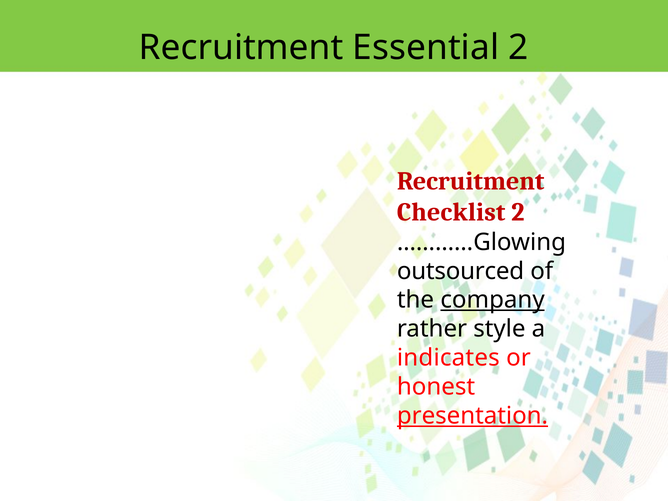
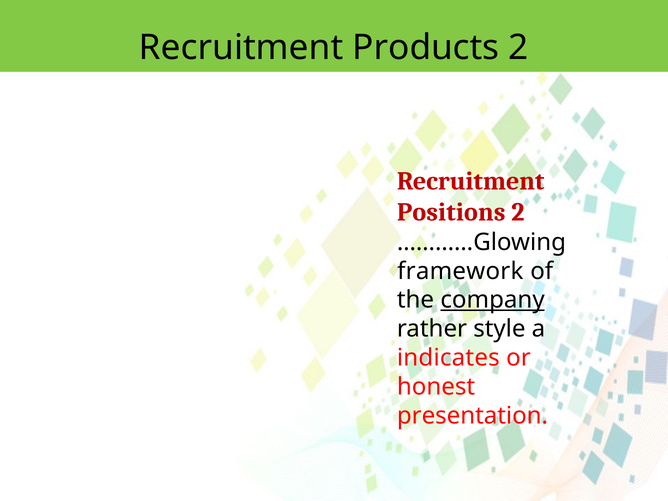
Essential: Essential -> Products
Checklist: Checklist -> Positions
outsourced: outsourced -> framework
presentation underline: present -> none
